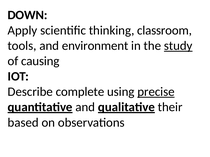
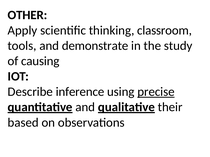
DOWN: DOWN -> OTHER
environment: environment -> demonstrate
study underline: present -> none
complete: complete -> inference
